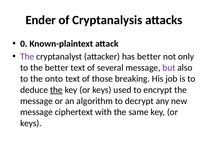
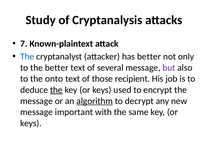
Ender: Ender -> Study
0: 0 -> 7
The at (27, 57) colour: purple -> blue
breaking: breaking -> recipient
algorithm underline: none -> present
ciphertext: ciphertext -> important
